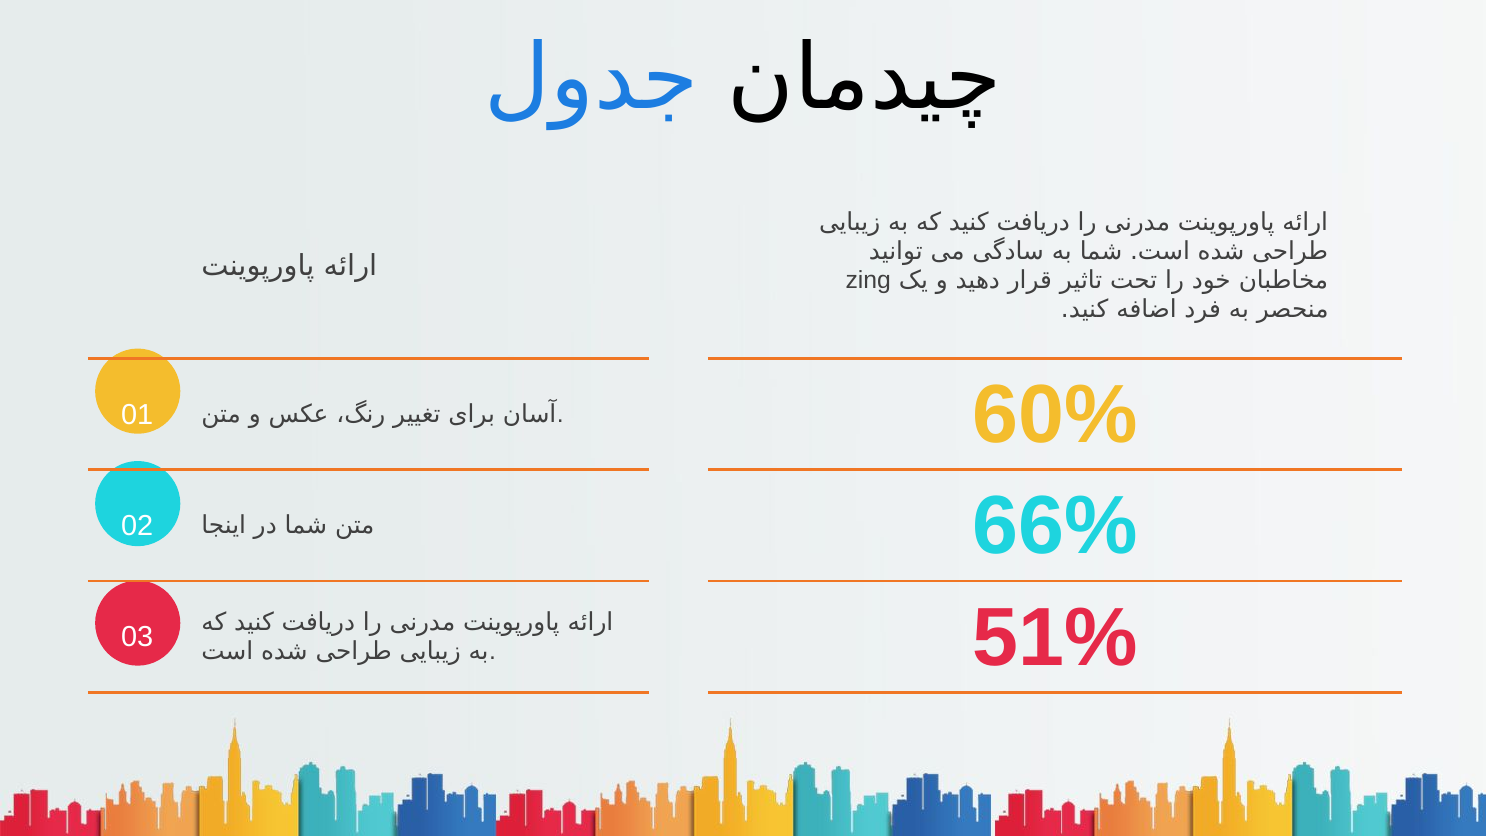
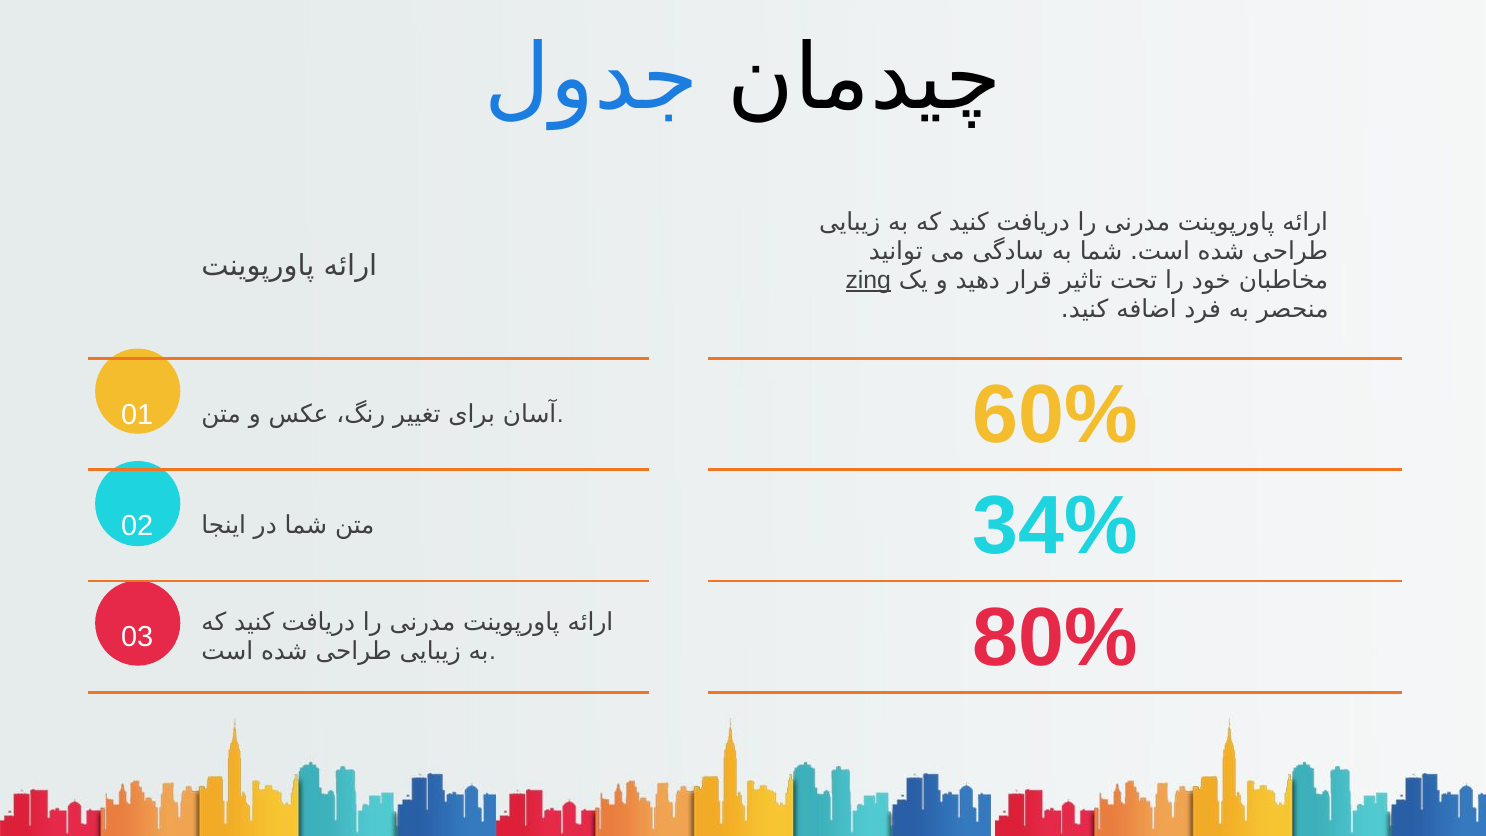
zing underline: none -> present
66%: 66% -> 34%
51%: 51% -> 80%
